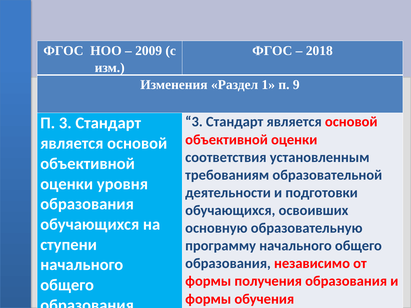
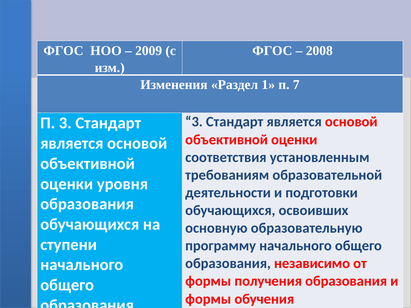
2018: 2018 -> 2008
9: 9 -> 7
